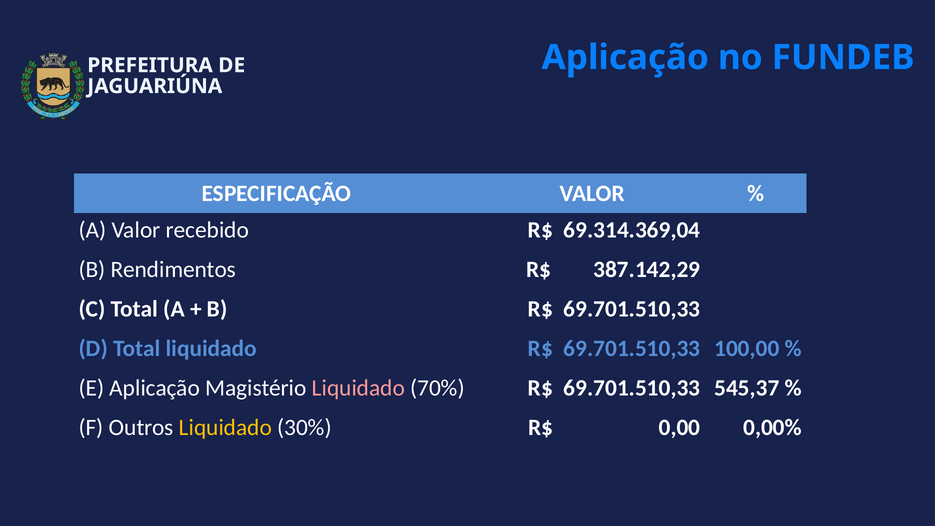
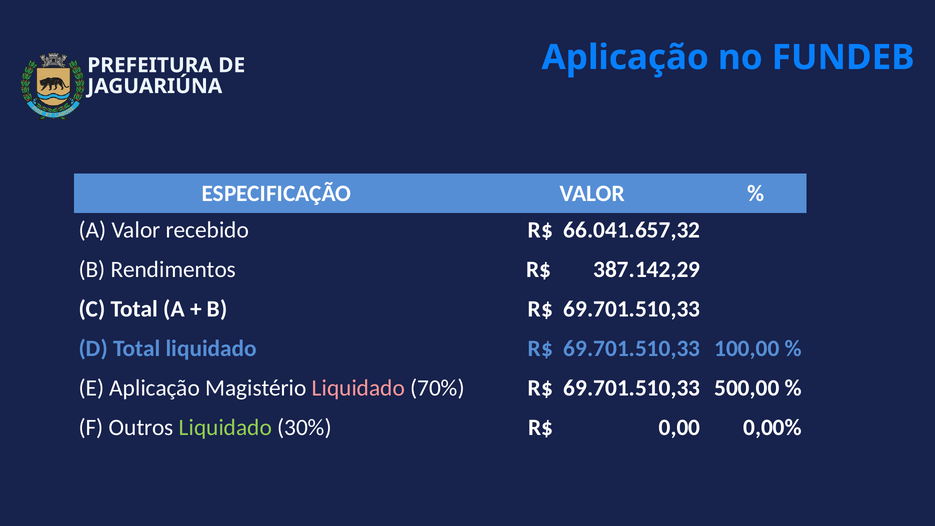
69.314.369,04: 69.314.369,04 -> 66.041.657,32
545,37: 545,37 -> 500,00
Liquidado at (225, 427) colour: yellow -> light green
